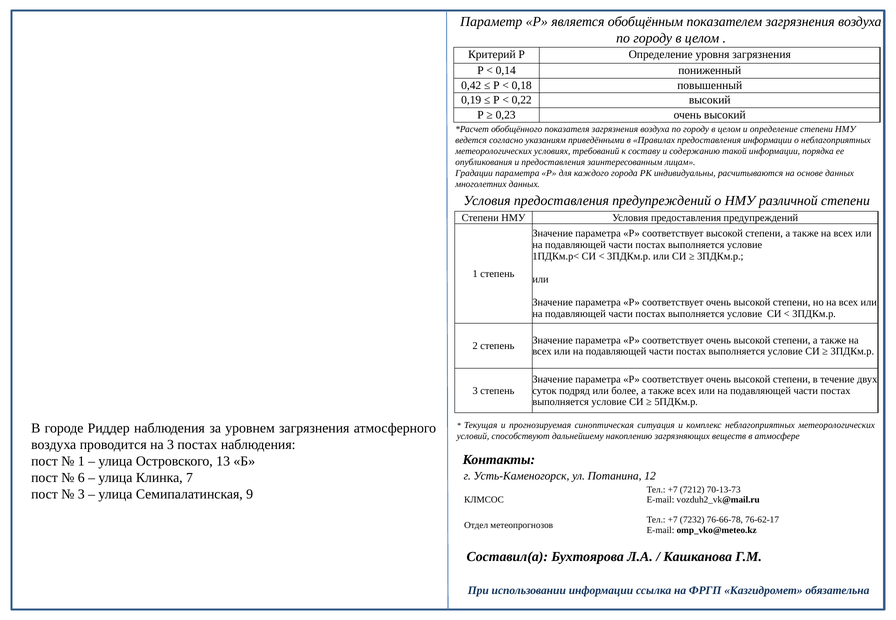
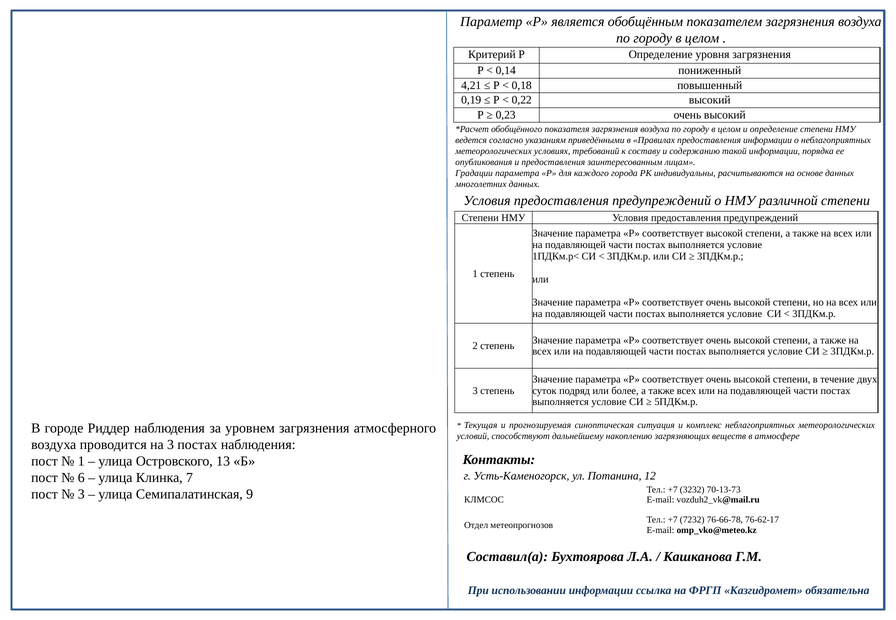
0,42: 0,42 -> 4,21
7212: 7212 -> 3232
